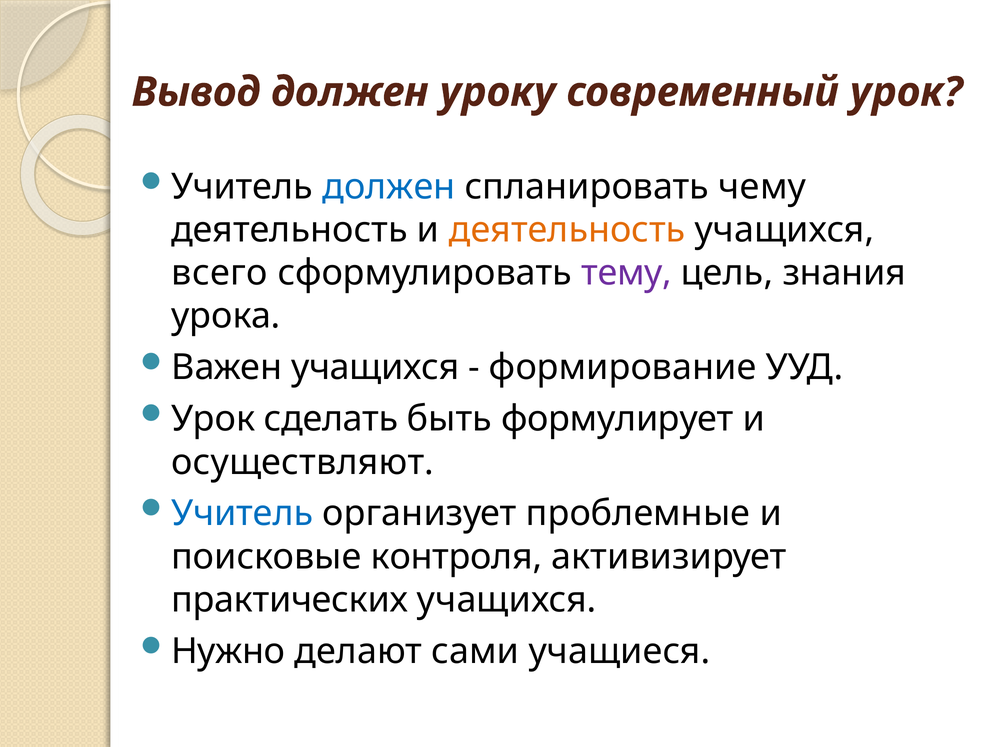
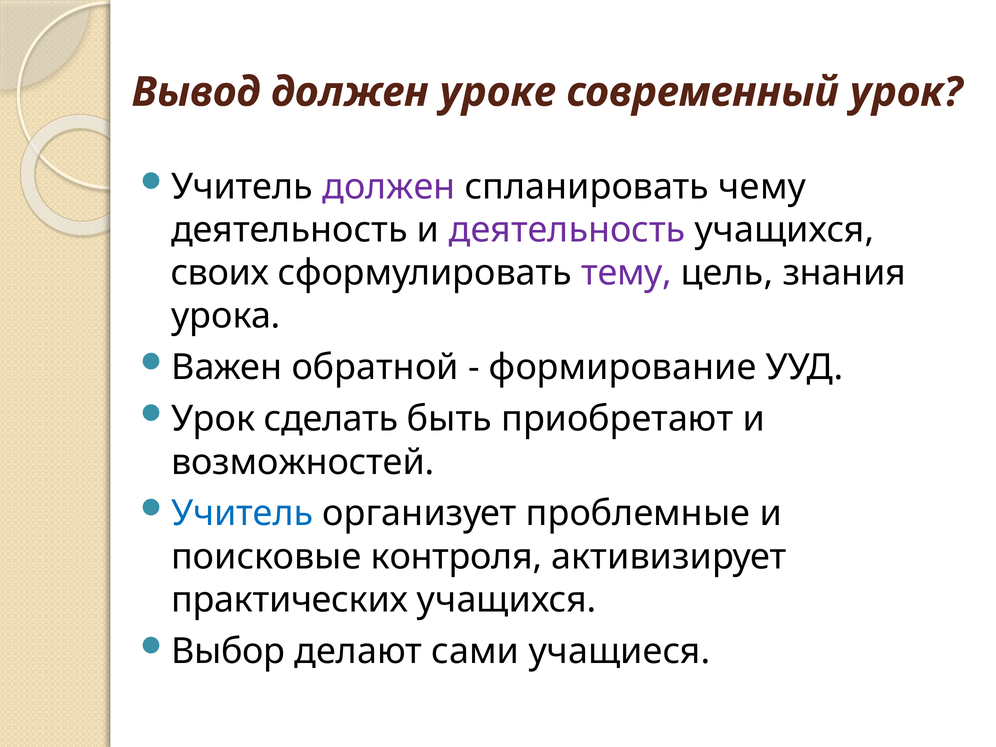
уроку: уроку -> уроке
должен at (389, 187) colour: blue -> purple
деятельность at (567, 230) colour: orange -> purple
всего: всего -> своих
Важен учащихся: учащихся -> обратной
формулирует: формулирует -> приобретают
осуществляют: осуществляют -> возможностей
Нужно: Нужно -> Выбор
